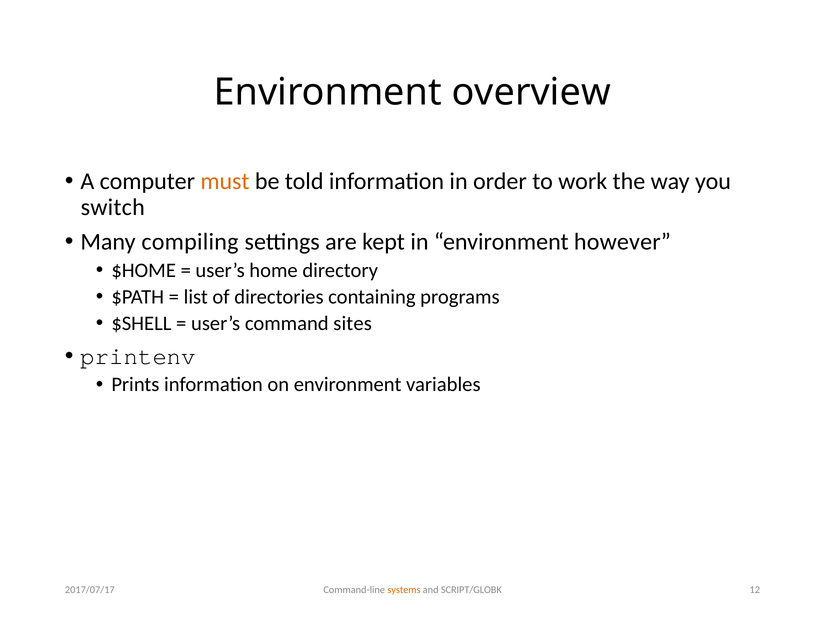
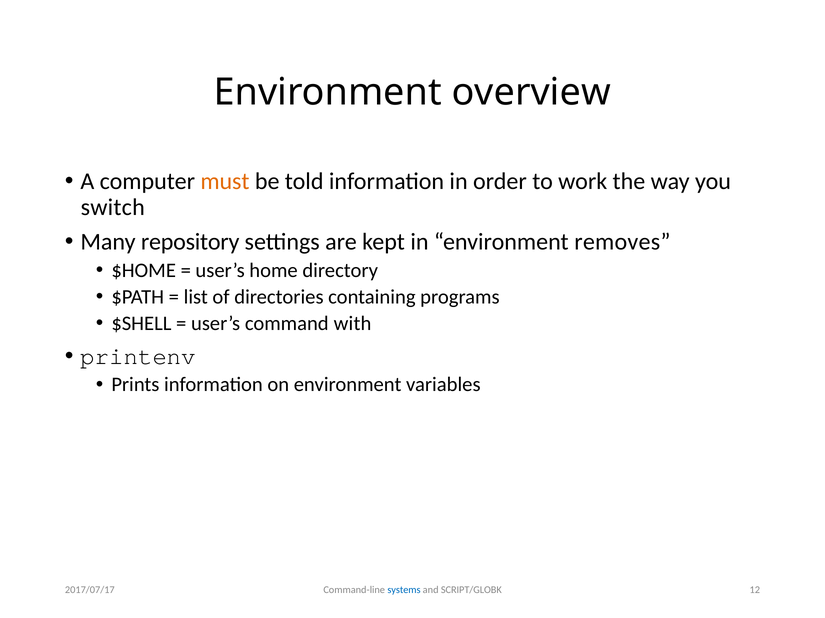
compiling: compiling -> repository
however: however -> removes
sites: sites -> with
systems colour: orange -> blue
